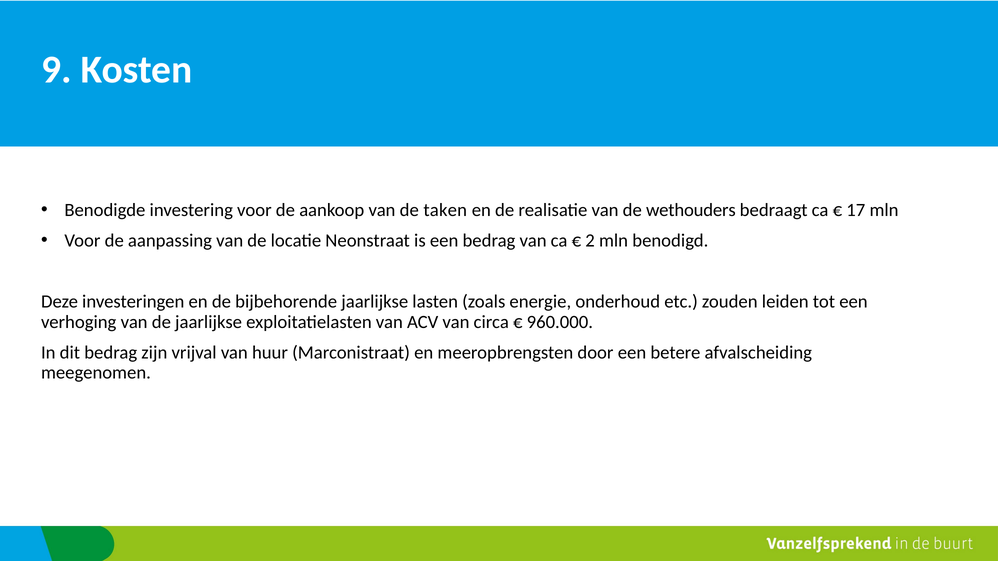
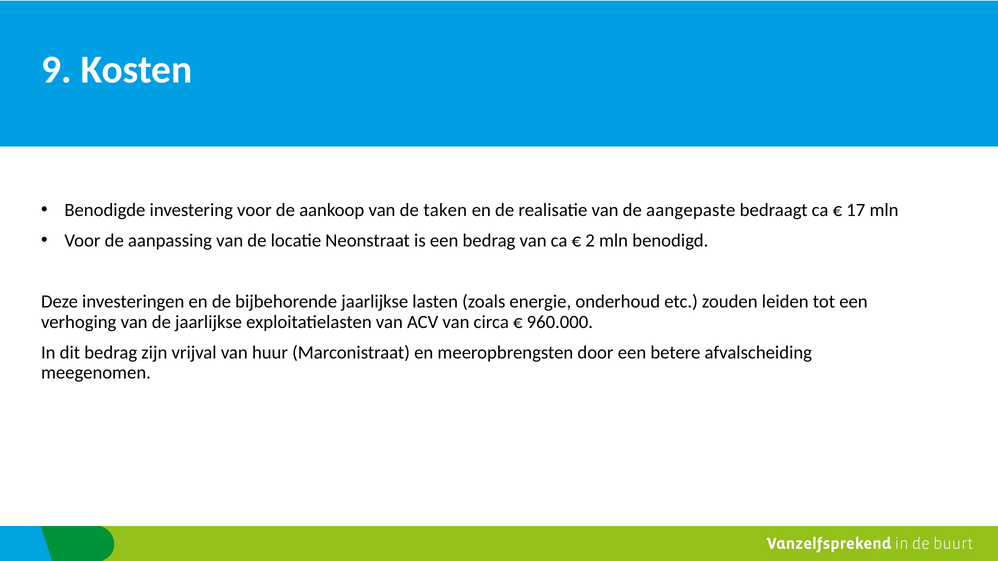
wethouders: wethouders -> aangepaste
